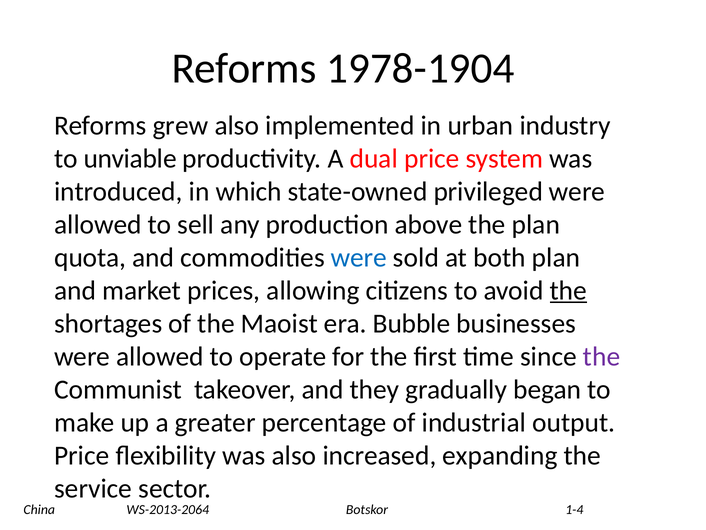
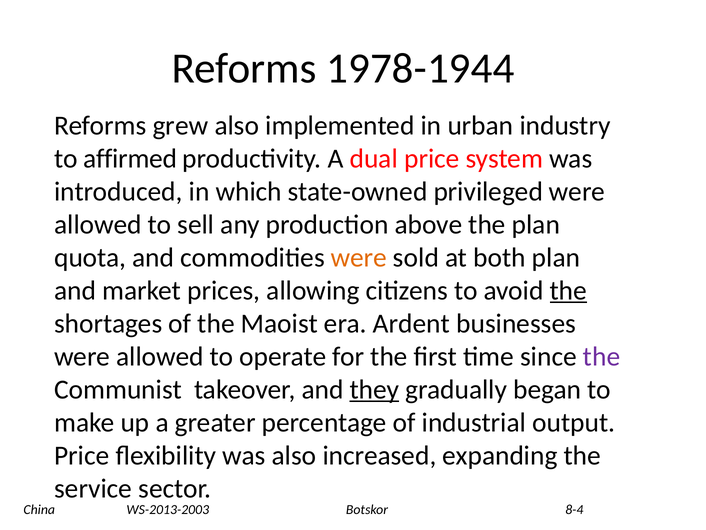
1978-1904: 1978-1904 -> 1978-1944
unviable: unviable -> affirmed
were at (359, 257) colour: blue -> orange
Bubble: Bubble -> Ardent
they underline: none -> present
WS-2013-2064: WS-2013-2064 -> WS-2013-2003
1-4: 1-4 -> 8-4
